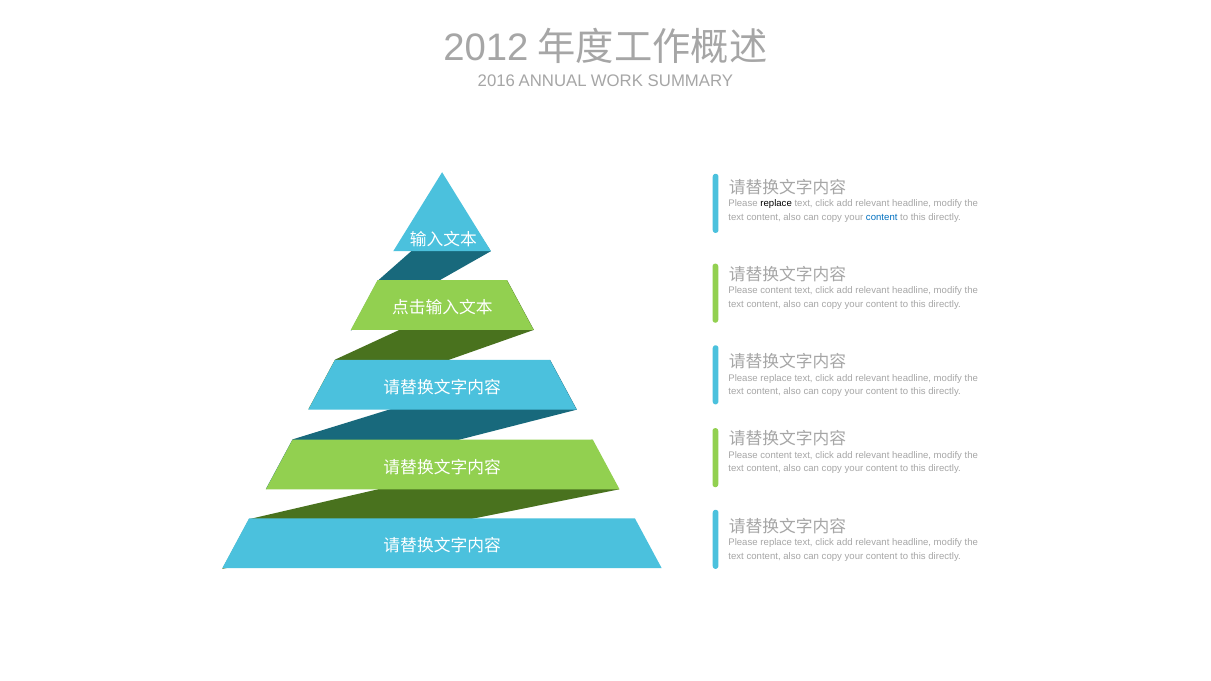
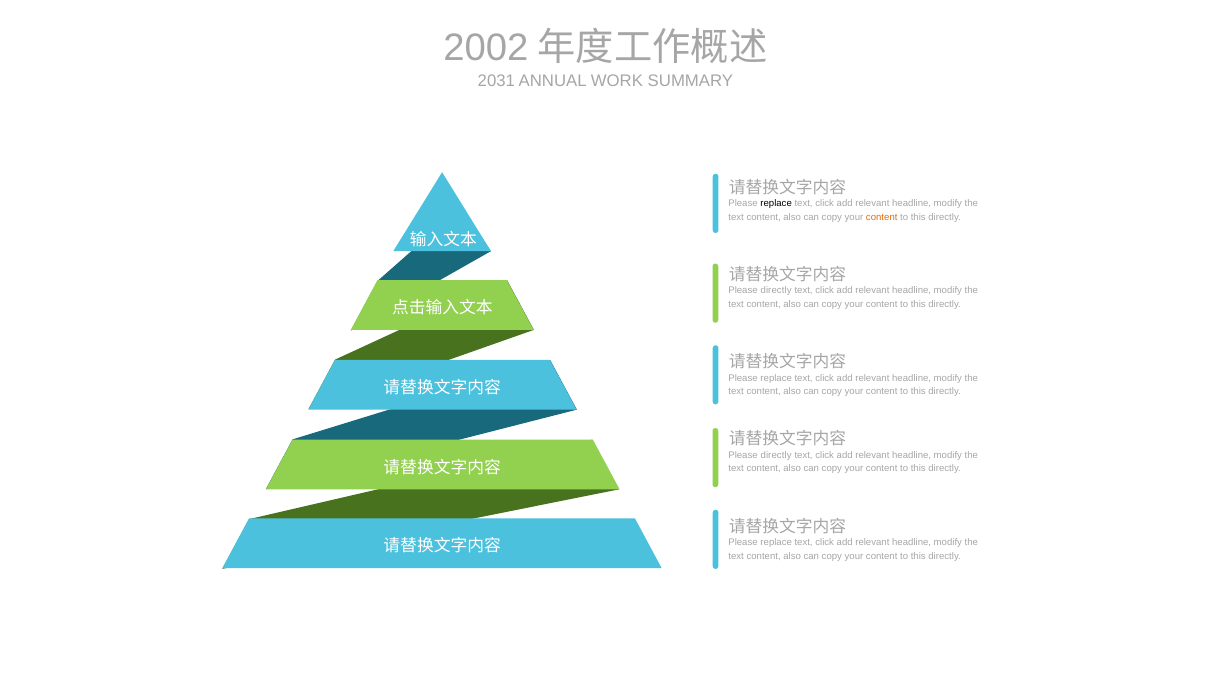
2012: 2012 -> 2002
2016: 2016 -> 2031
content at (882, 217) colour: blue -> orange
content at (776, 291): content -> directly
content at (776, 455): content -> directly
